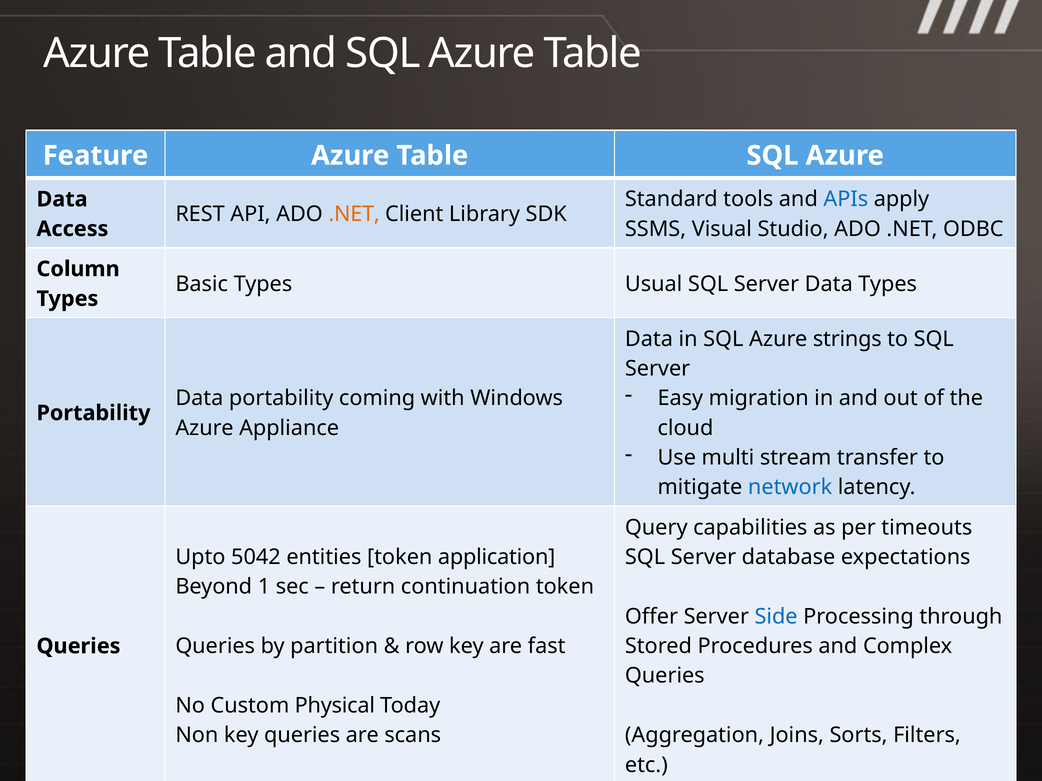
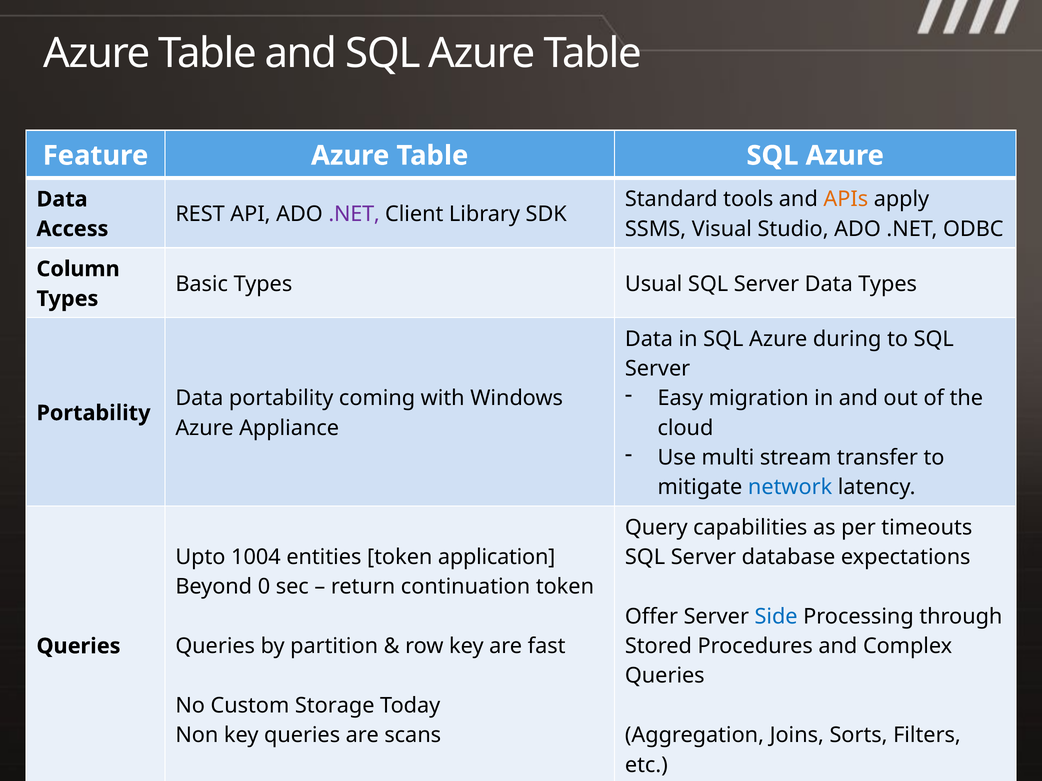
APIs colour: blue -> orange
.NET at (354, 214) colour: orange -> purple
strings: strings -> during
5042: 5042 -> 1004
1: 1 -> 0
Physical: Physical -> Storage
